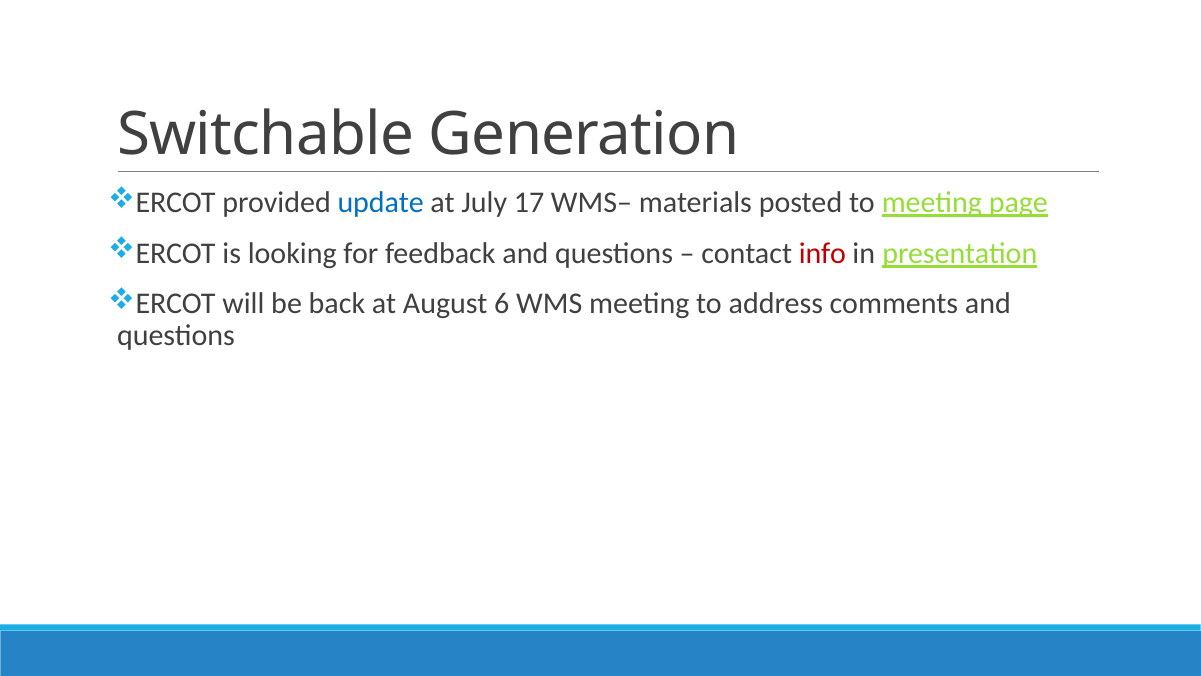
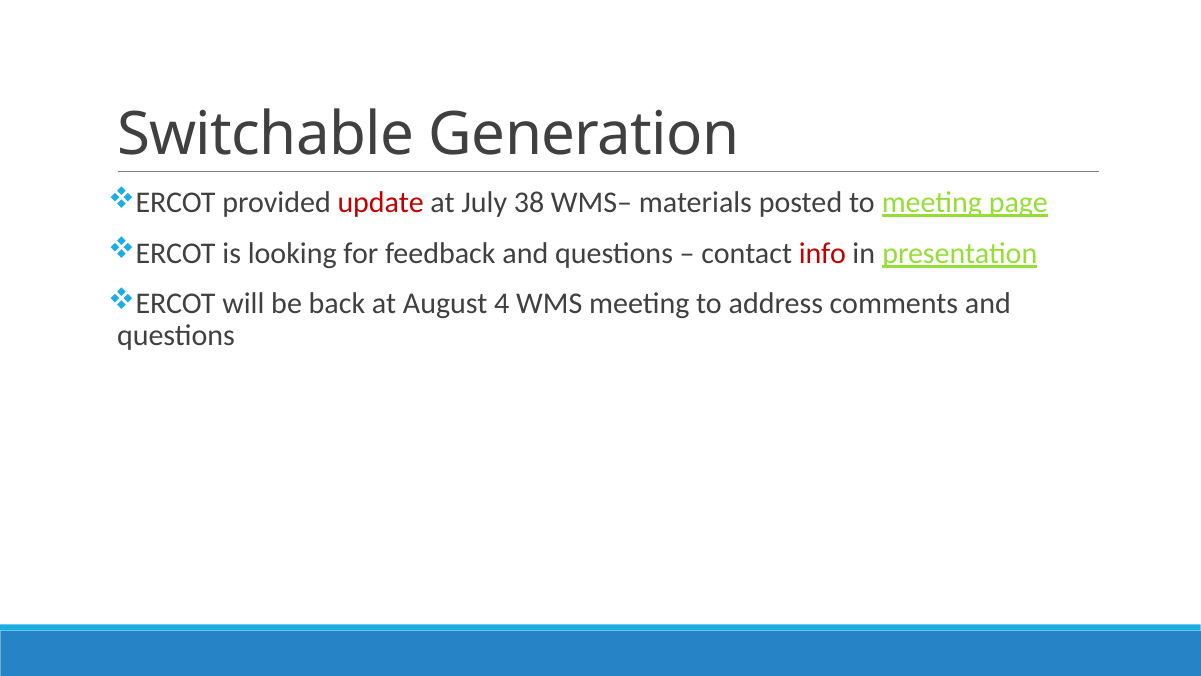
update colour: blue -> red
17: 17 -> 38
6: 6 -> 4
